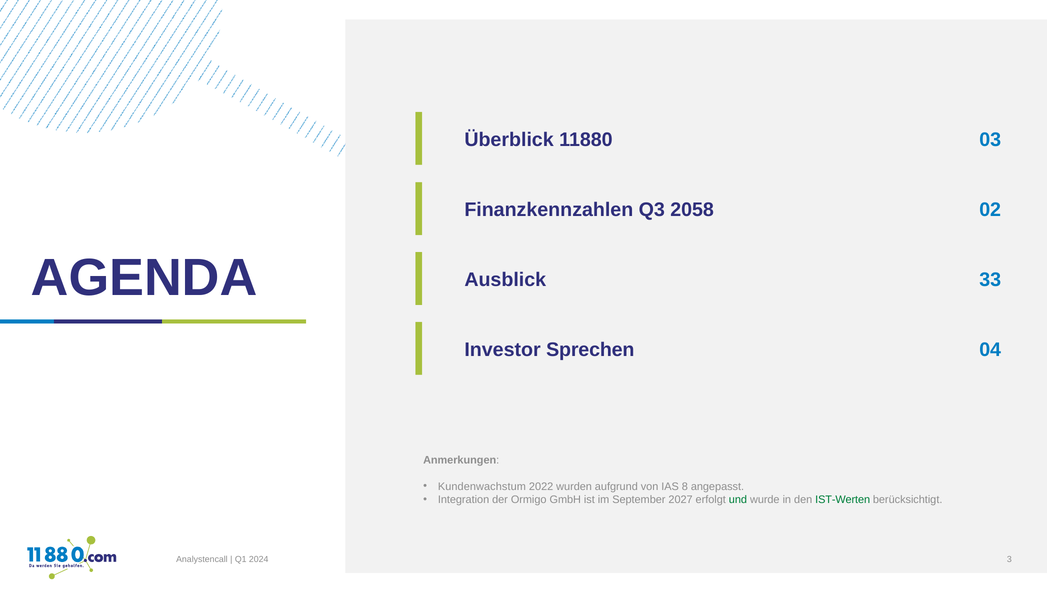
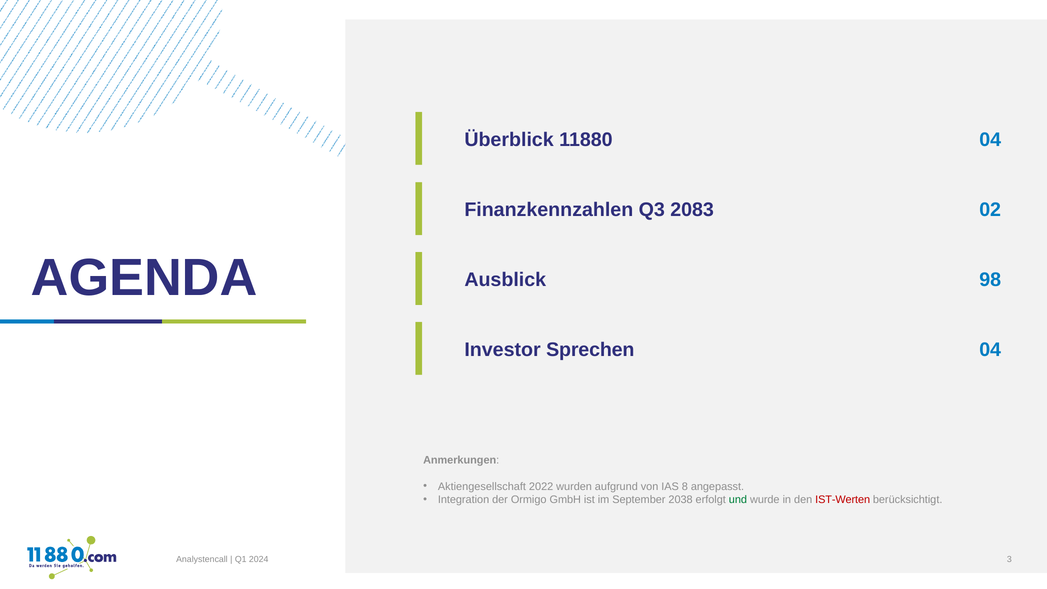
11880 03: 03 -> 04
2058: 2058 -> 2083
33: 33 -> 98
Kundenwachstum: Kundenwachstum -> Aktiengesellschaft
2027: 2027 -> 2038
IST-Werten colour: green -> red
